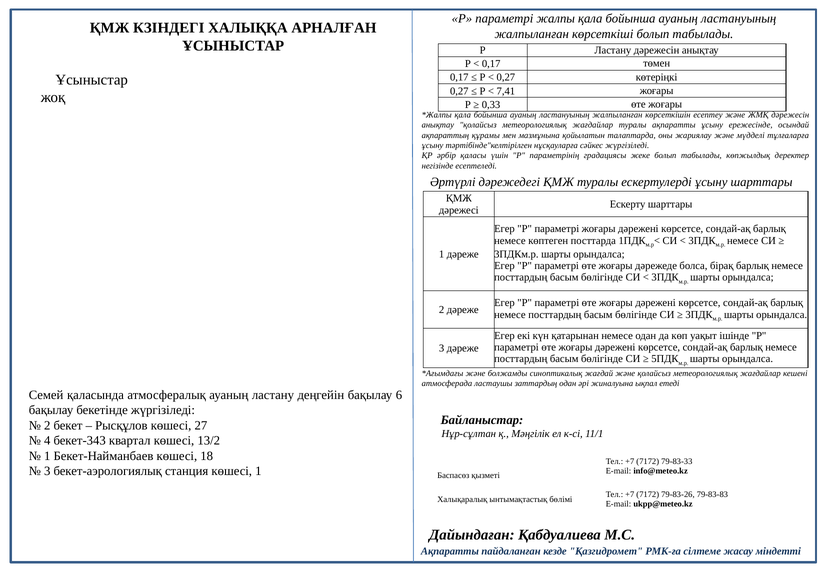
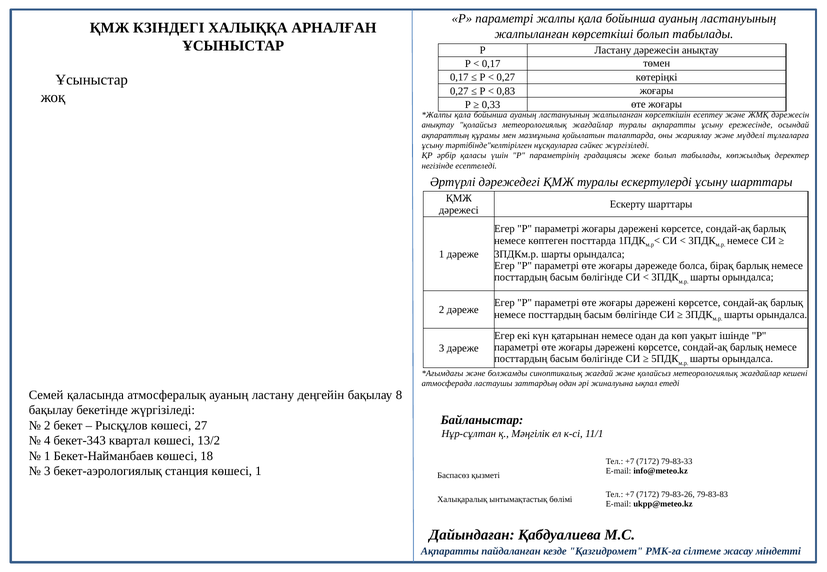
7,41: 7,41 -> 0,83
6: 6 -> 8
